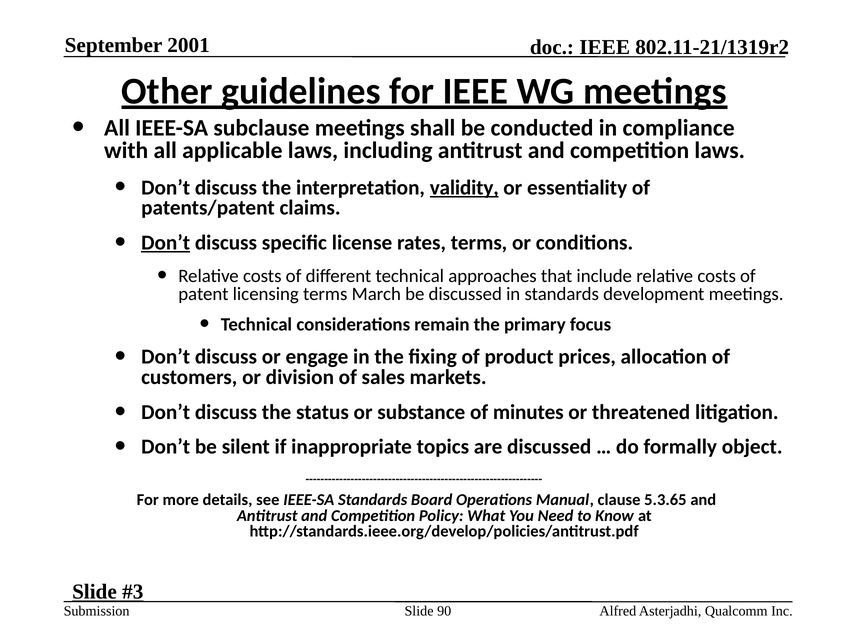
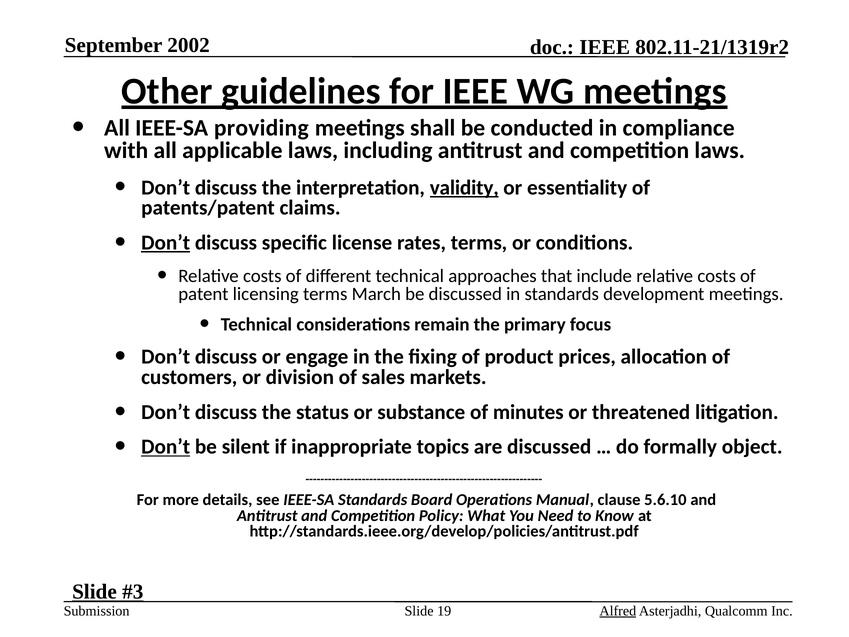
2001: 2001 -> 2002
subclause: subclause -> providing
Don’t at (166, 447) underline: none -> present
5.3.65: 5.3.65 -> 5.6.10
90: 90 -> 19
Alfred underline: none -> present
